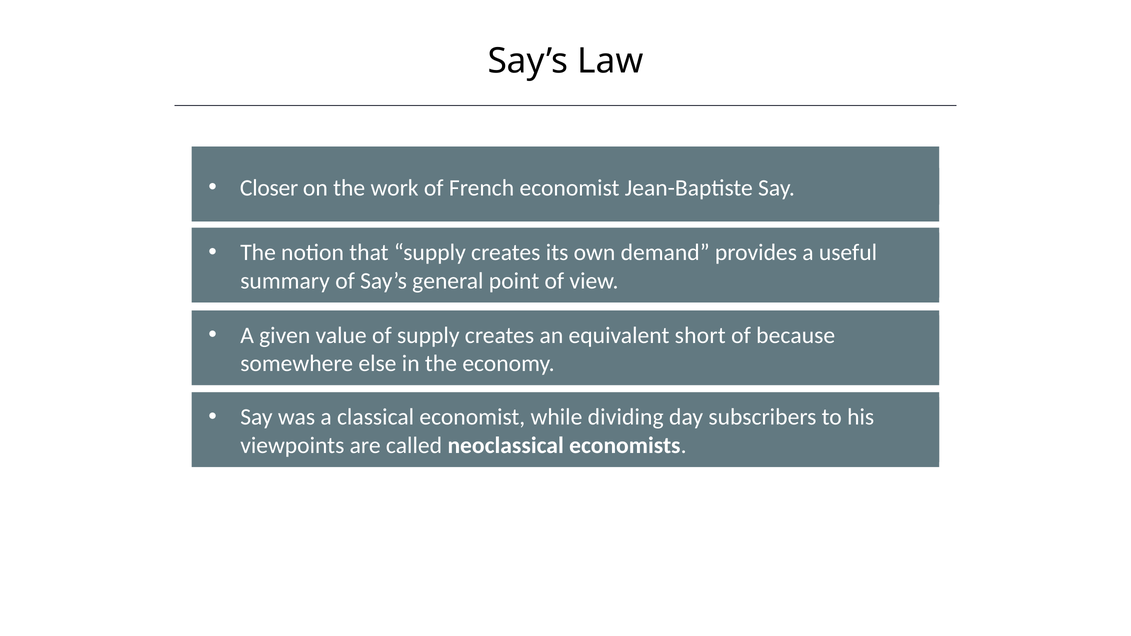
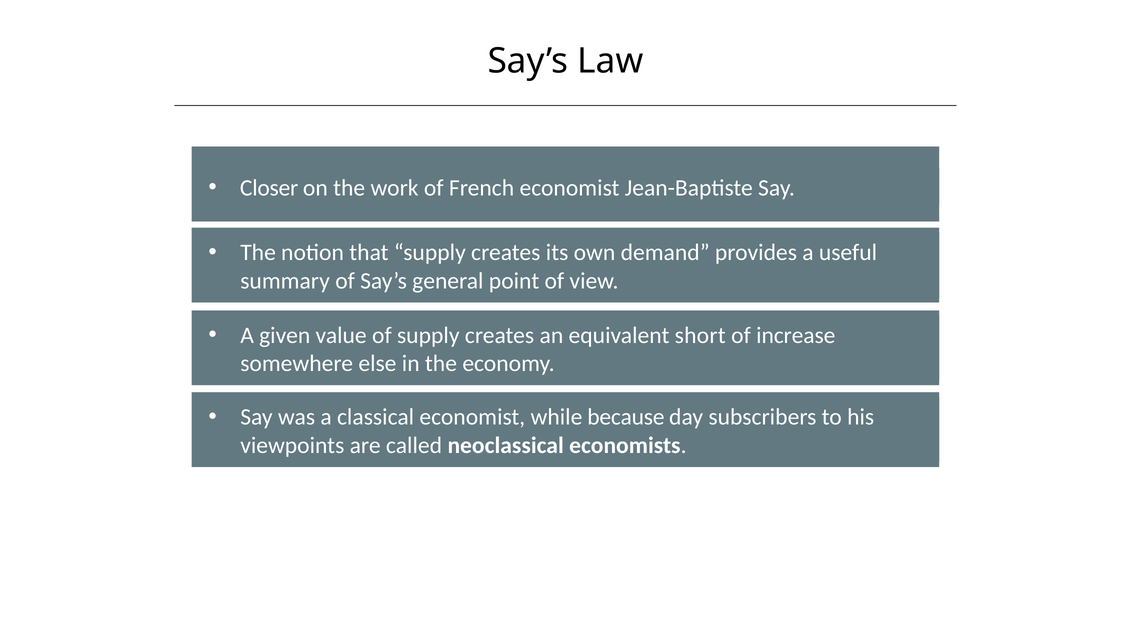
because: because -> increase
dividing: dividing -> because
